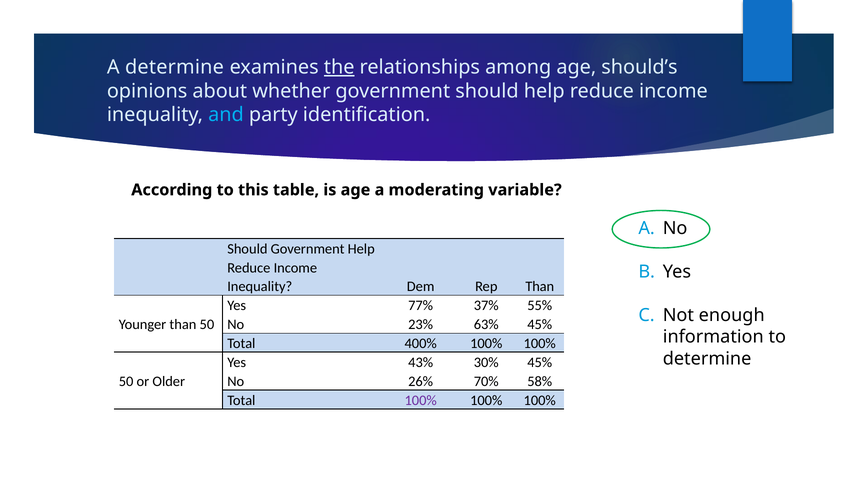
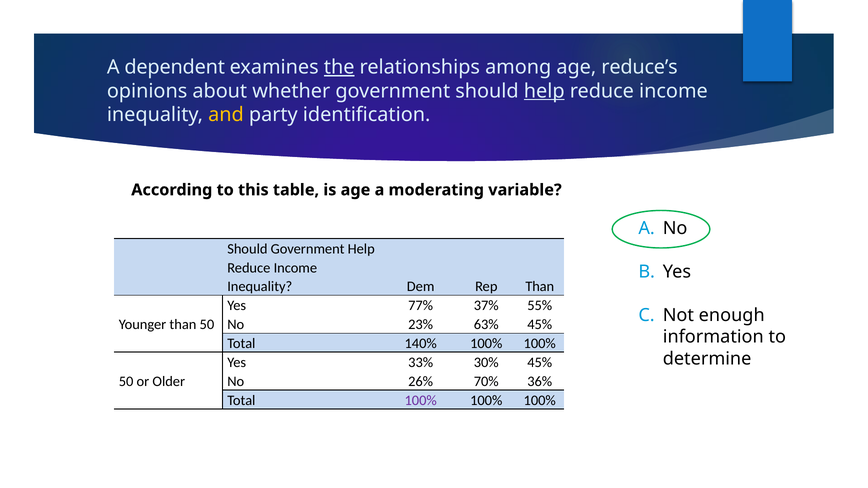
A determine: determine -> dependent
should’s: should’s -> reduce’s
help at (544, 91) underline: none -> present
and colour: light blue -> yellow
400%: 400% -> 140%
43%: 43% -> 33%
58%: 58% -> 36%
